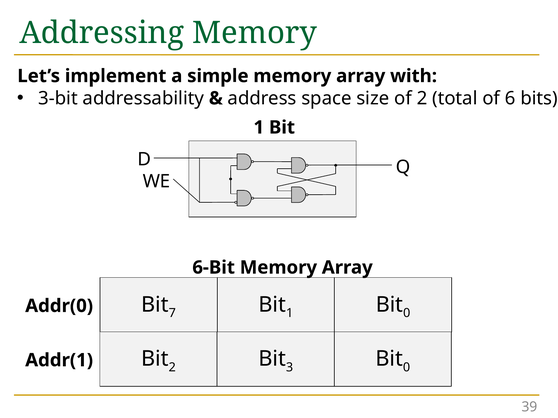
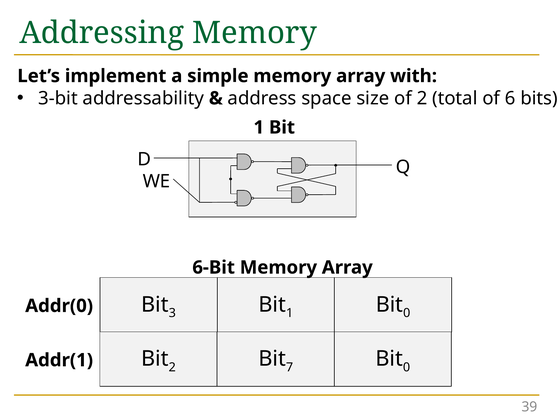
7: 7 -> 3
3: 3 -> 7
